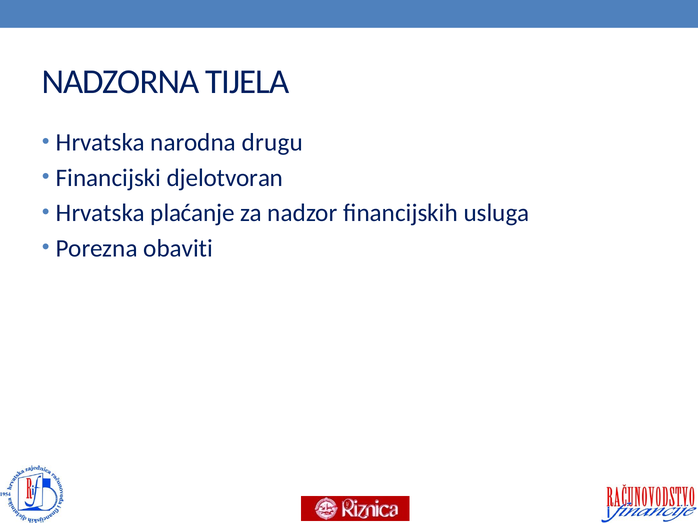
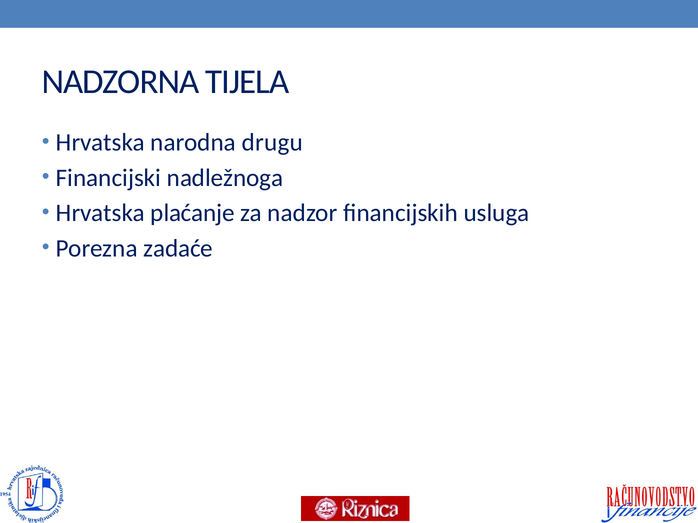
djelotvoran: djelotvoran -> nadležnoga
obaviti: obaviti -> zadaće
